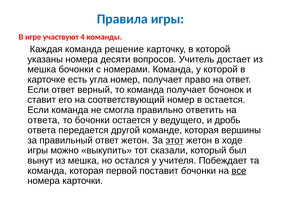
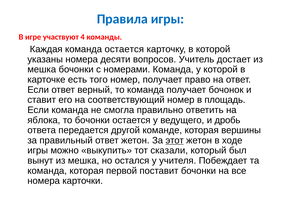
команда решение: решение -> остается
угла: угла -> того
в остается: остается -> площадь
ответа at (44, 120): ответа -> яблока
все underline: present -> none
